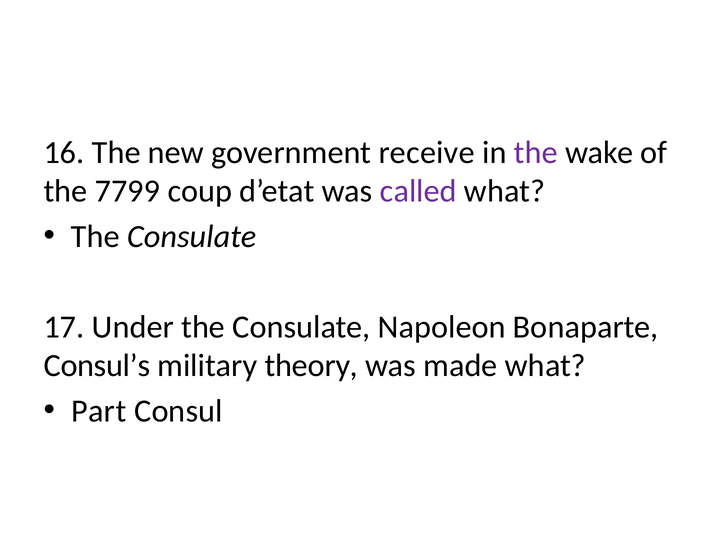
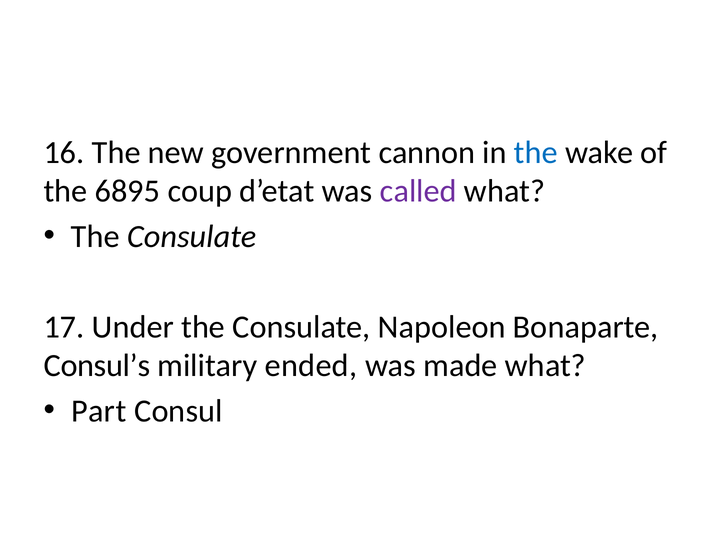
receive: receive -> cannon
the at (536, 153) colour: purple -> blue
7799: 7799 -> 6895
theory: theory -> ended
